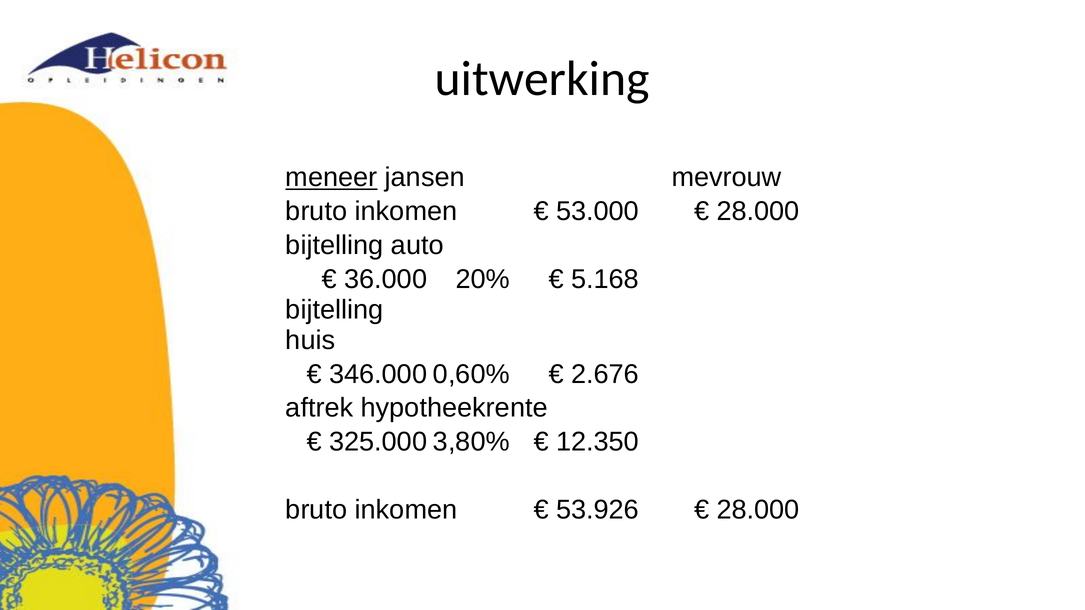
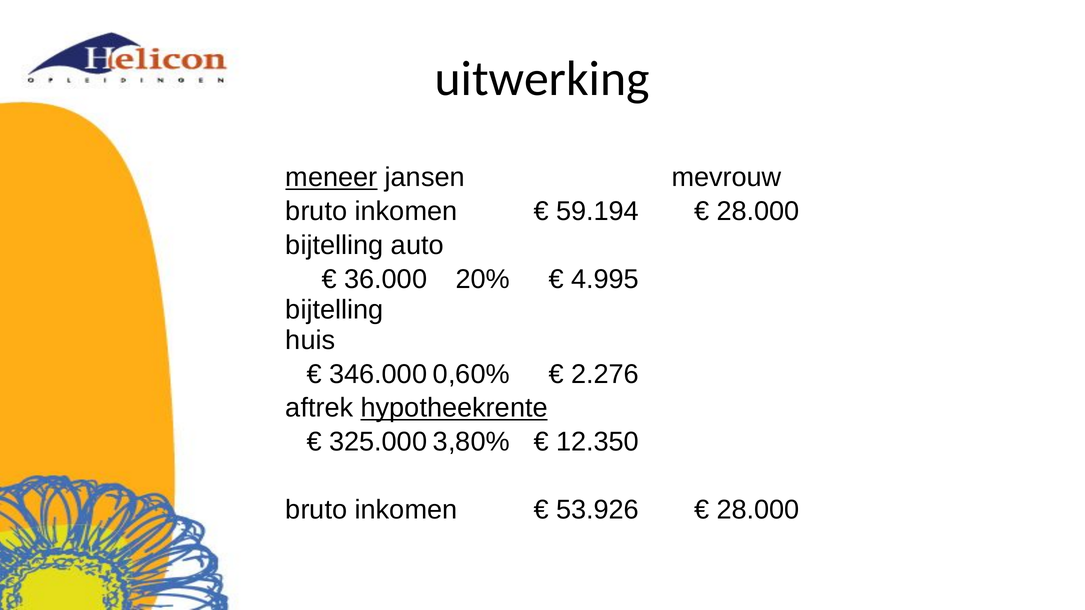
53.000: 53.000 -> 59.194
5.168: 5.168 -> 4.995
2.676: 2.676 -> 2.276
hypotheekrente underline: none -> present
